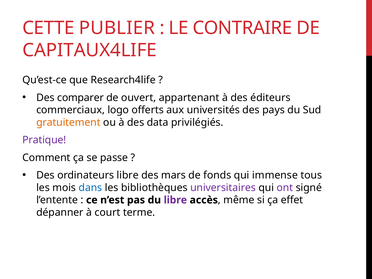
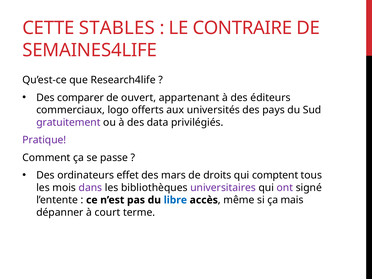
PUBLIER: PUBLIER -> STABLES
CAPITAUX4LIFE: CAPITAUX4LIFE -> SEMAINES4LIFE
gratuitement colour: orange -> purple
ordinateurs libre: libre -> effet
fonds: fonds -> droits
immense: immense -> comptent
dans colour: blue -> purple
libre at (175, 200) colour: purple -> blue
effet: effet -> mais
